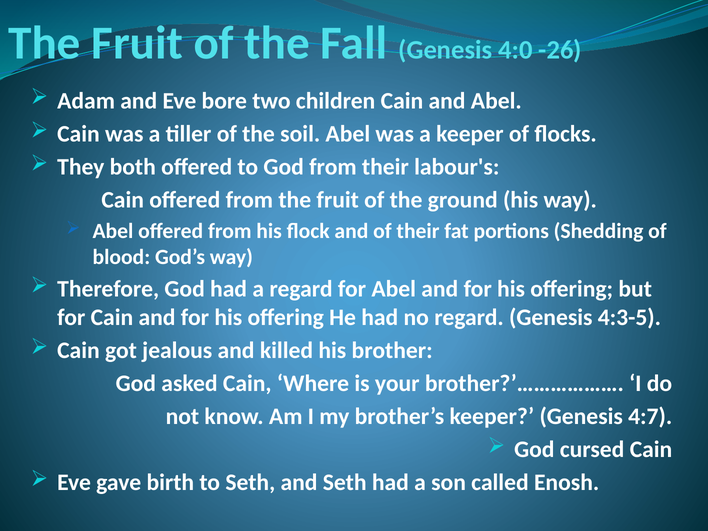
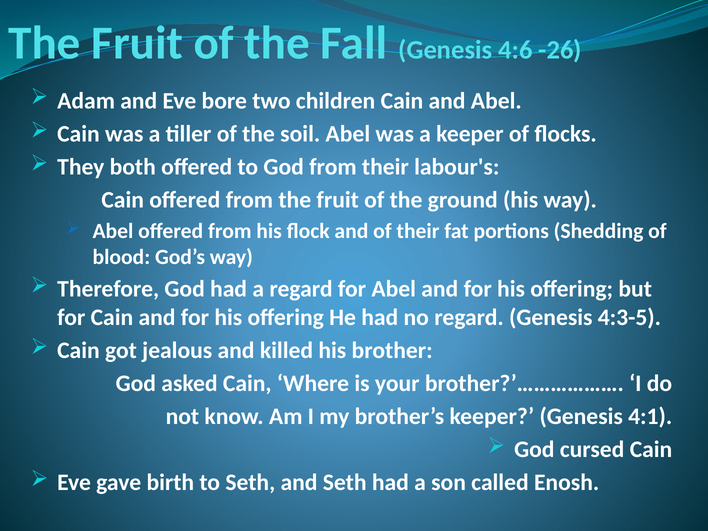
4:0: 4:0 -> 4:6
4:7: 4:7 -> 4:1
